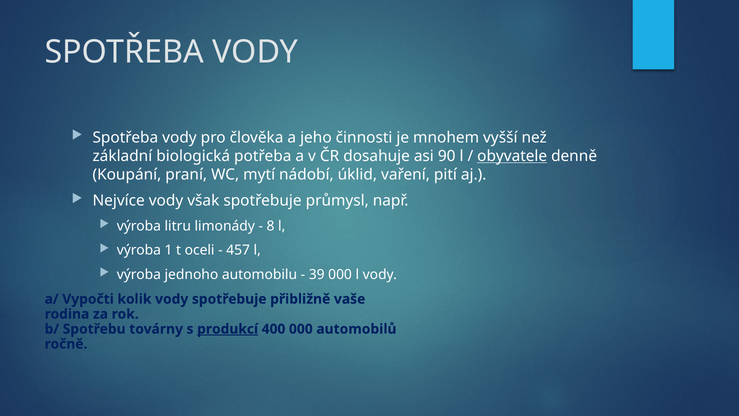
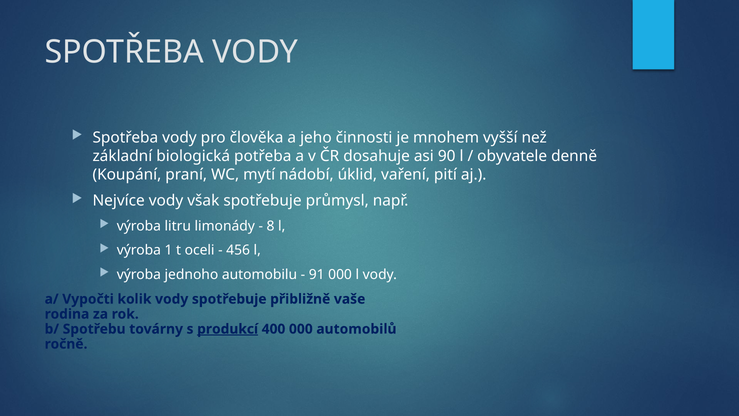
obyvatele underline: present -> none
457: 457 -> 456
39: 39 -> 91
